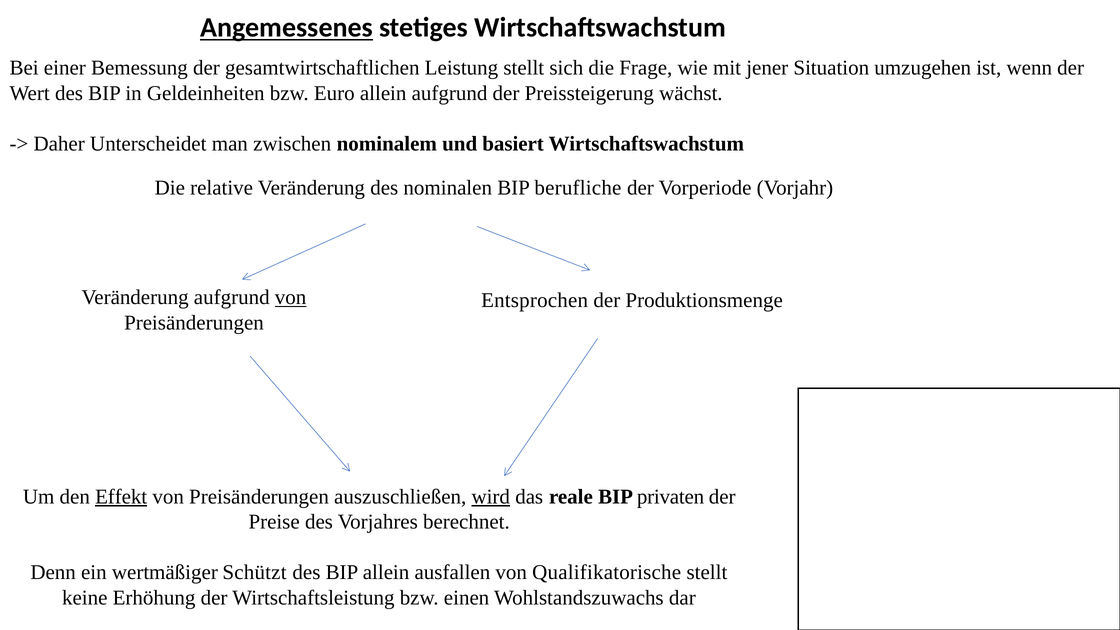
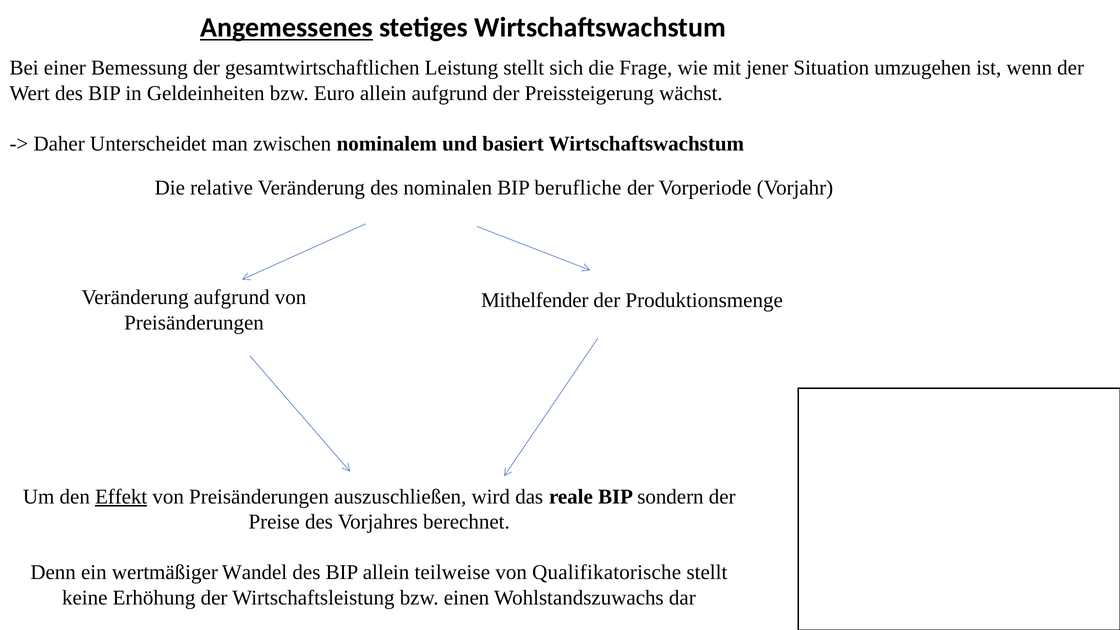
von at (291, 297) underline: present -> none
Entsprochen: Entsprochen -> Mithelfender
wird underline: present -> none
privaten: privaten -> sondern
Schützt: Schützt -> Wandel
ausfallen: ausfallen -> teilweise
